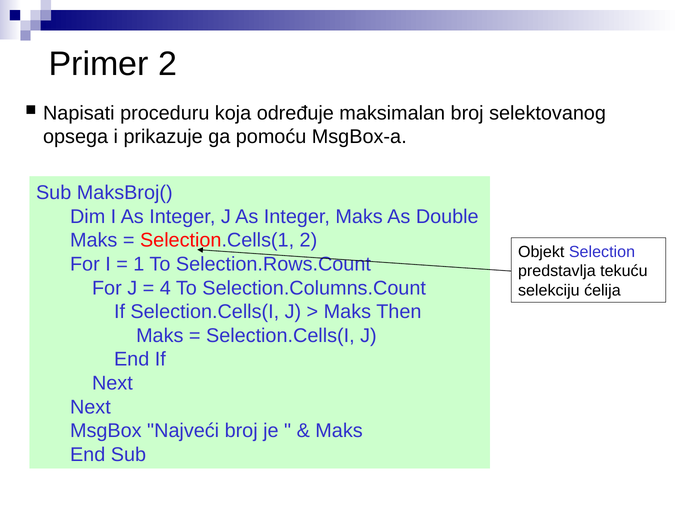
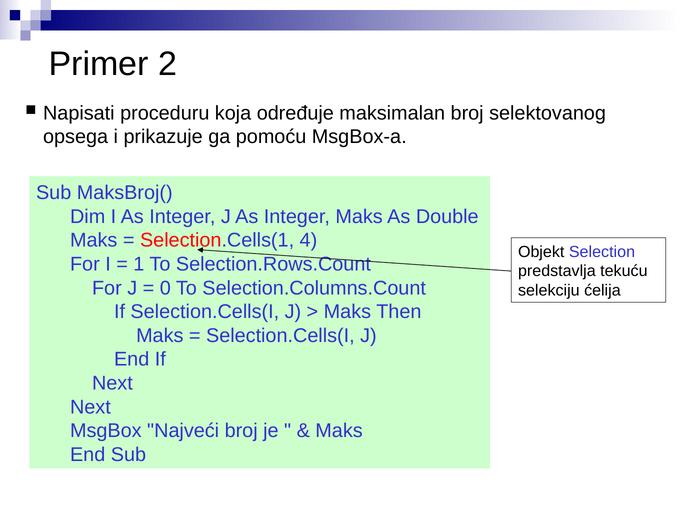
Selection.Cells(1 2: 2 -> 4
4: 4 -> 0
